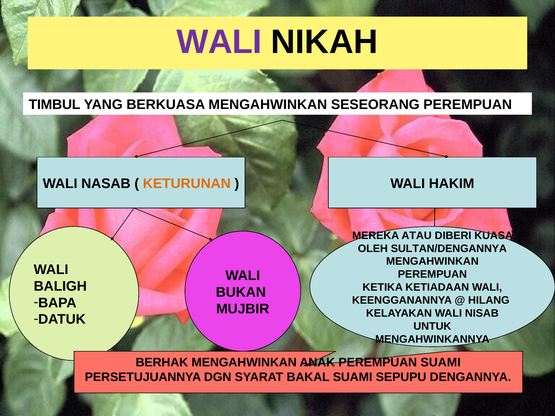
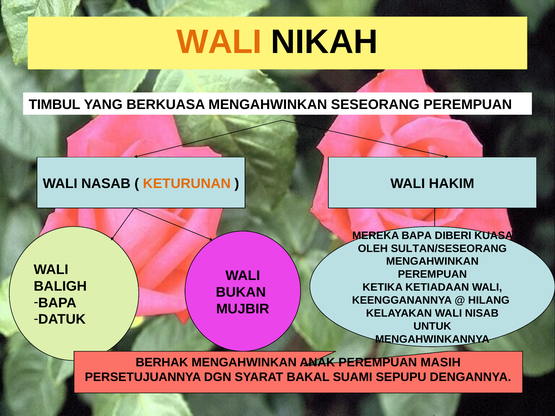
WALI at (219, 42) colour: purple -> orange
MEREKA ATAU: ATAU -> BAPA
SULTAN/DENGANNYA: SULTAN/DENGANNYA -> SULTAN/SESEORANG
PEREMPUAN SUAMI: SUAMI -> MASIH
